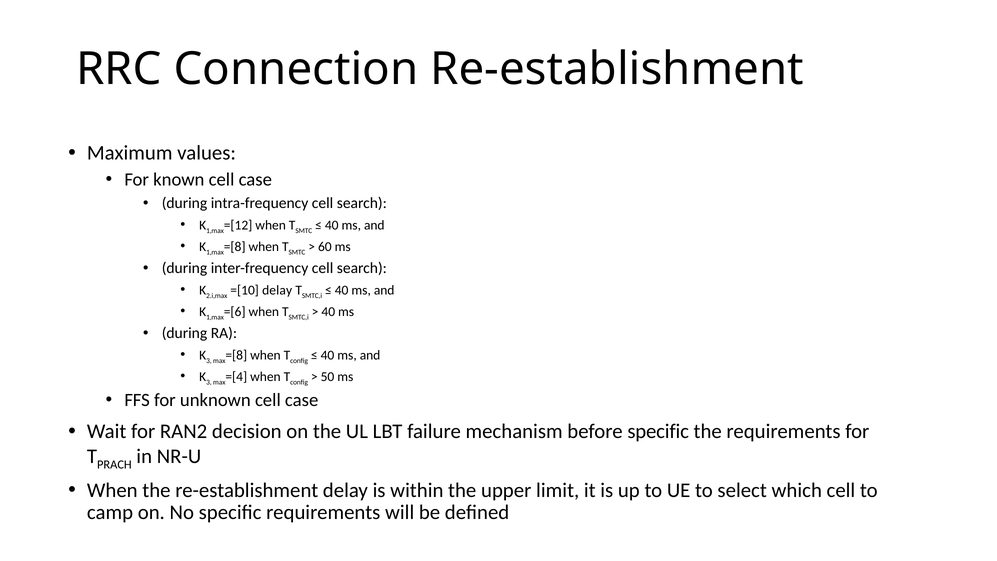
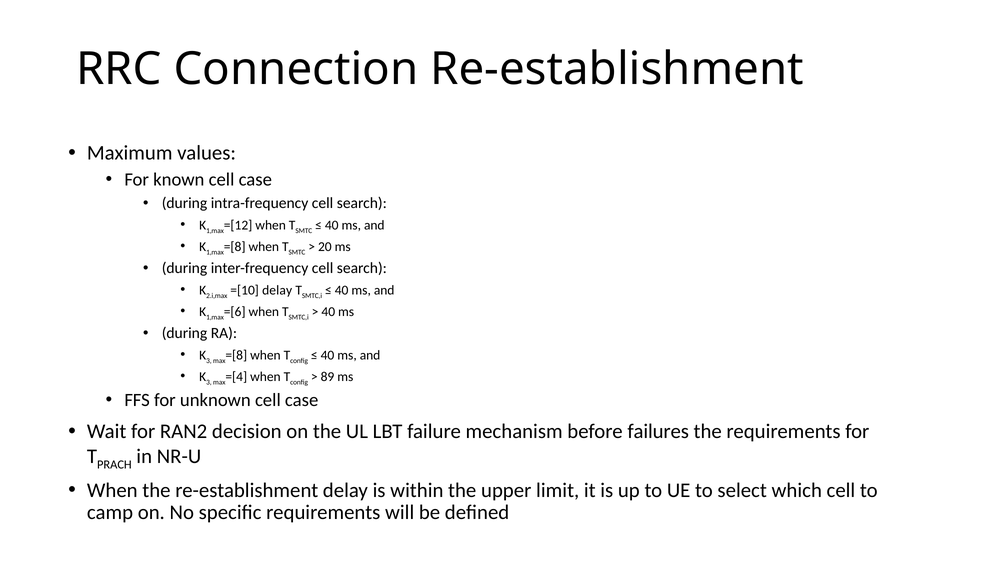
60: 60 -> 20
50: 50 -> 89
before specific: specific -> failures
